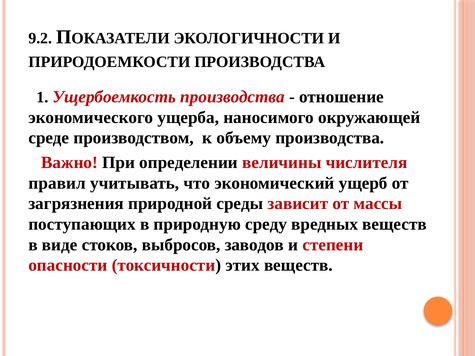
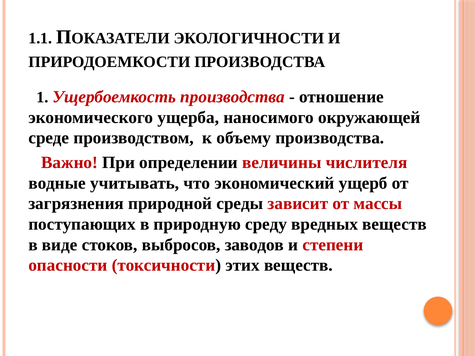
9.2: 9.2 -> 1.1
правил: правил -> водные
